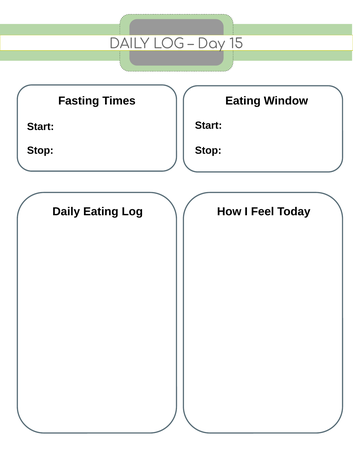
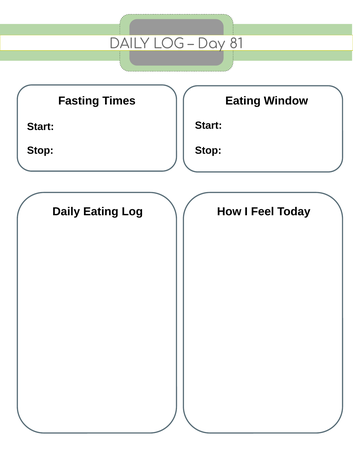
15: 15 -> 81
